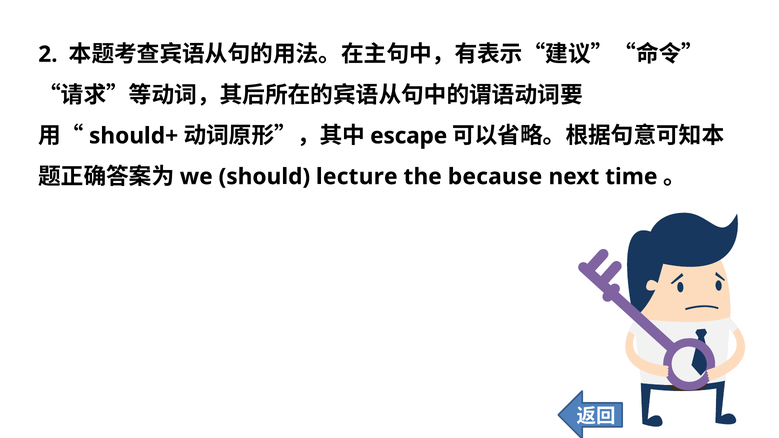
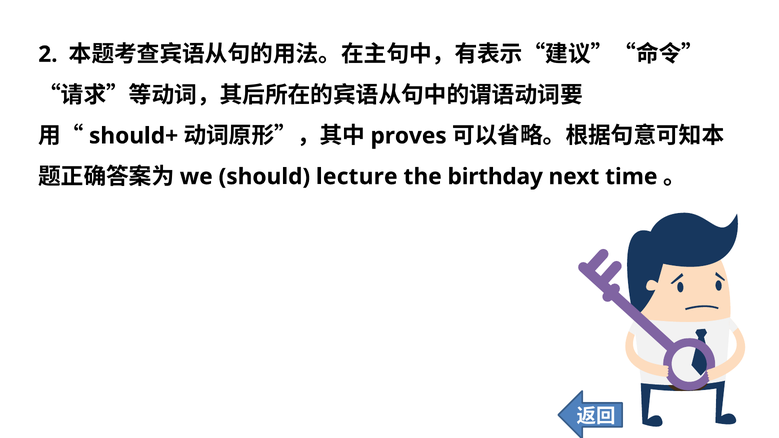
escape: escape -> proves
because: because -> birthday
